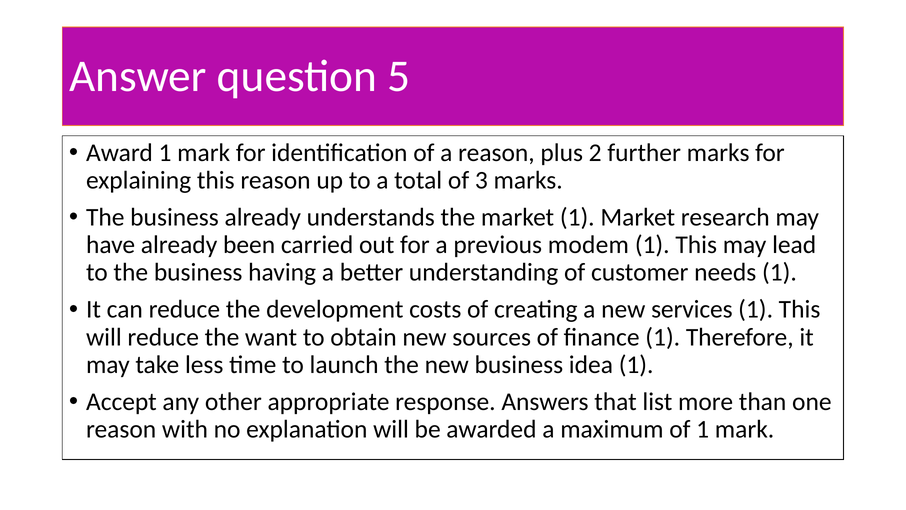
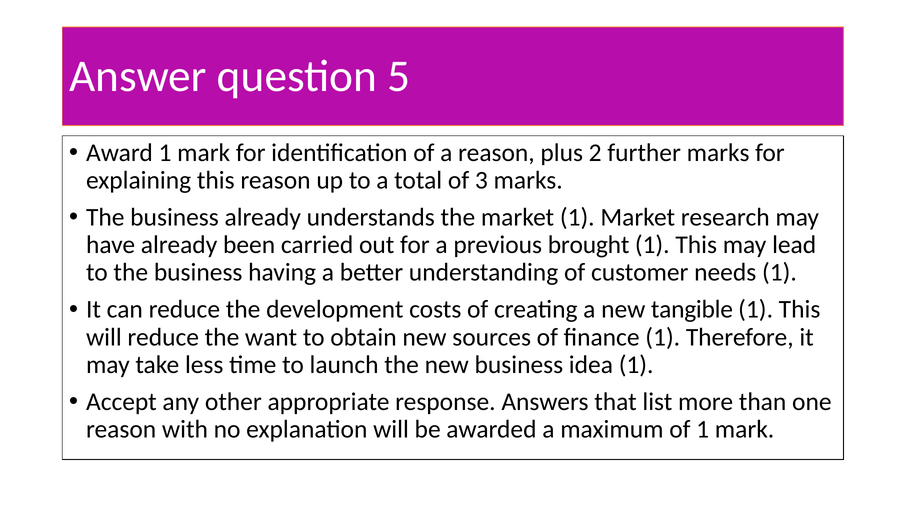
modem: modem -> brought
services: services -> tangible
